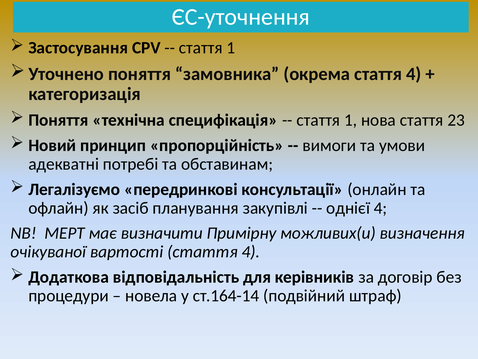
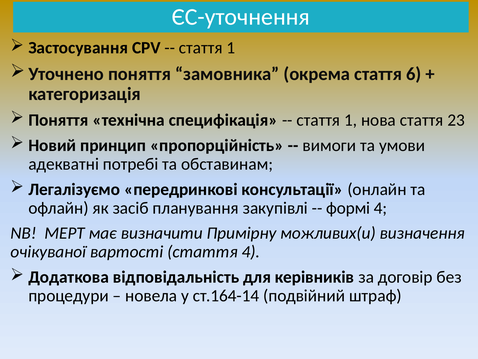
окрема стаття 4: 4 -> 6
однієї: однієї -> формі
